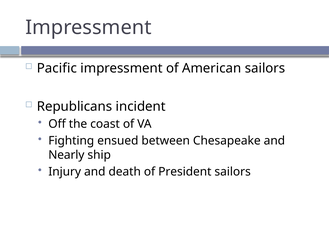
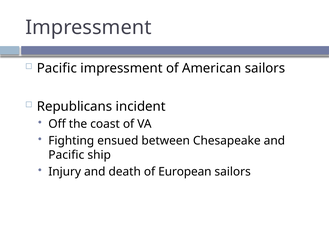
Nearly at (66, 155): Nearly -> Pacific
President: President -> European
